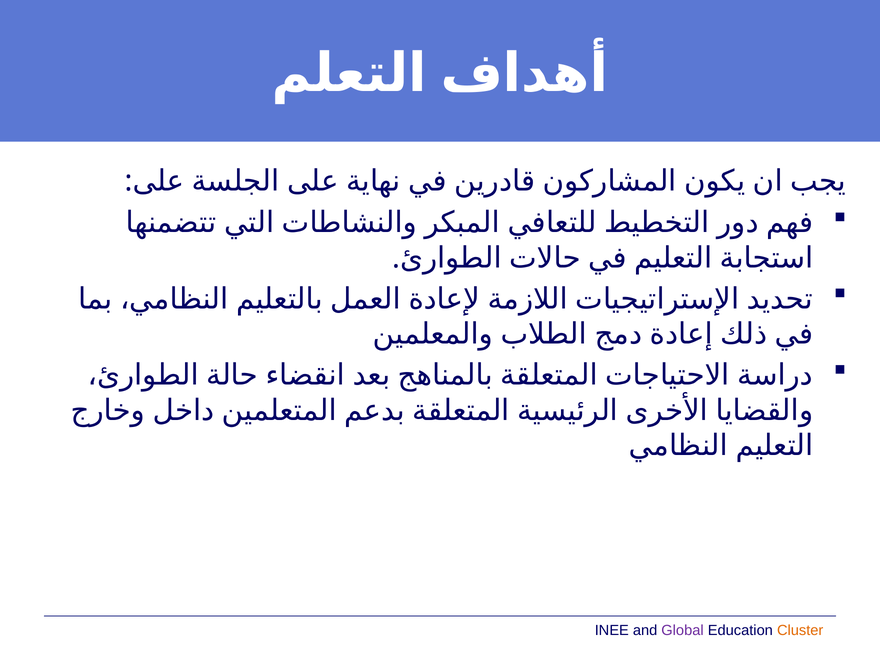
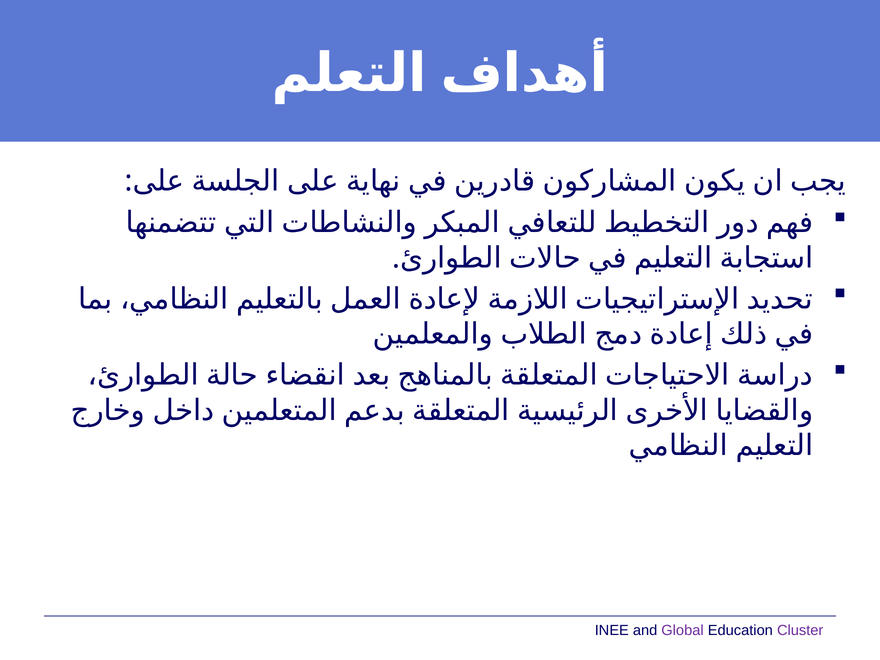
Cluster colour: orange -> purple
